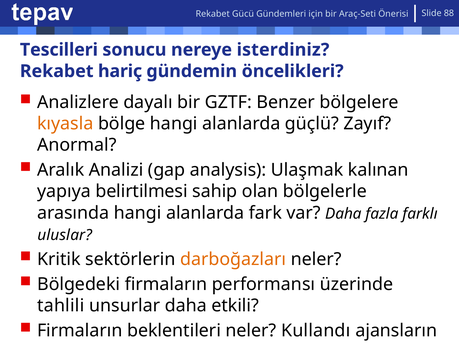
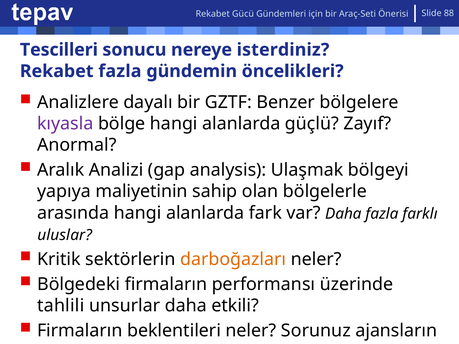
Rekabet hariç: hariç -> fazla
kıyasla colour: orange -> purple
kalınan: kalınan -> bölgeyi
belirtilmesi: belirtilmesi -> maliyetinin
Kullandı: Kullandı -> Sorunuz
